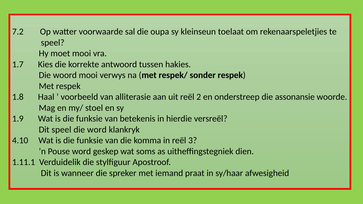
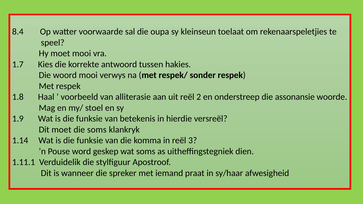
7.2: 7.2 -> 8.4
Dit speel: speel -> moet
die word: word -> soms
4.10: 4.10 -> 1.14
